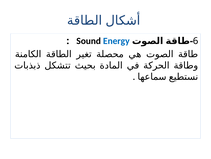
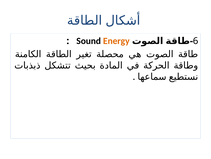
Energy colour: blue -> orange
